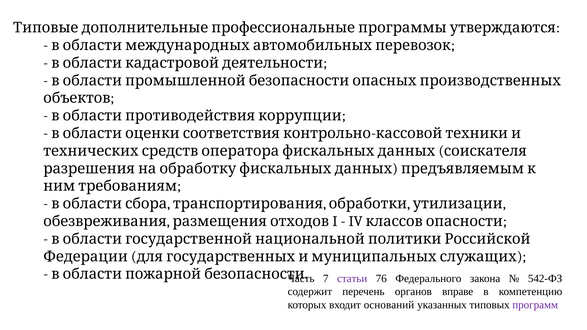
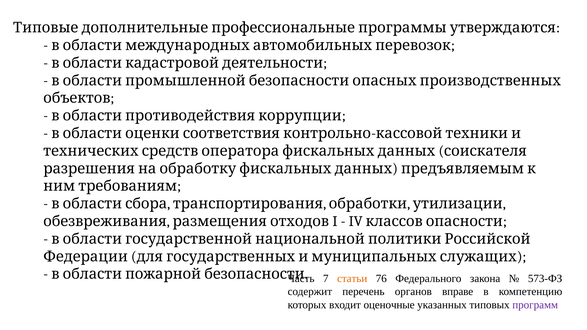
статьи colour: purple -> orange
542-ФЗ: 542-ФЗ -> 573-ФЗ
оснований: оснований -> оценочные
